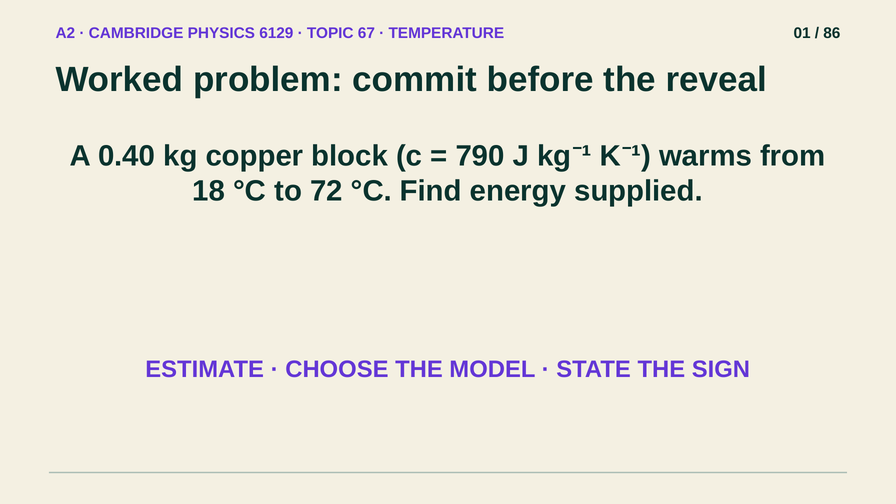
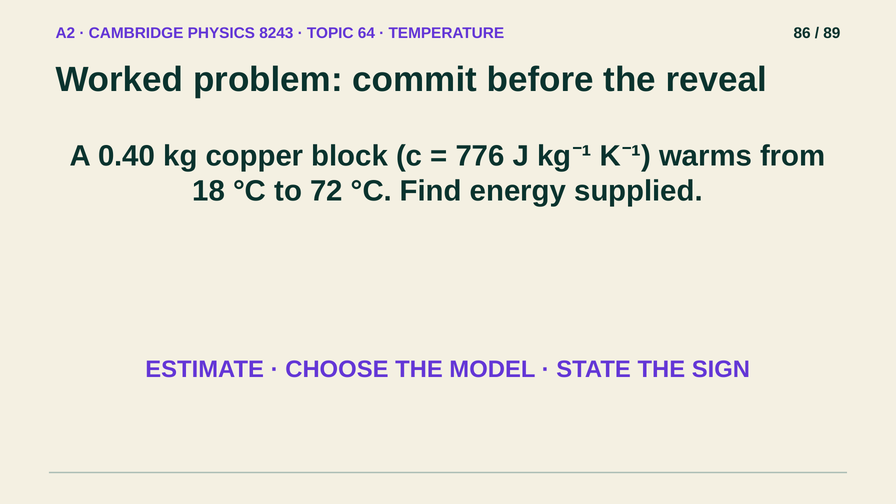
6129: 6129 -> 8243
67: 67 -> 64
01: 01 -> 86
86: 86 -> 89
790: 790 -> 776
